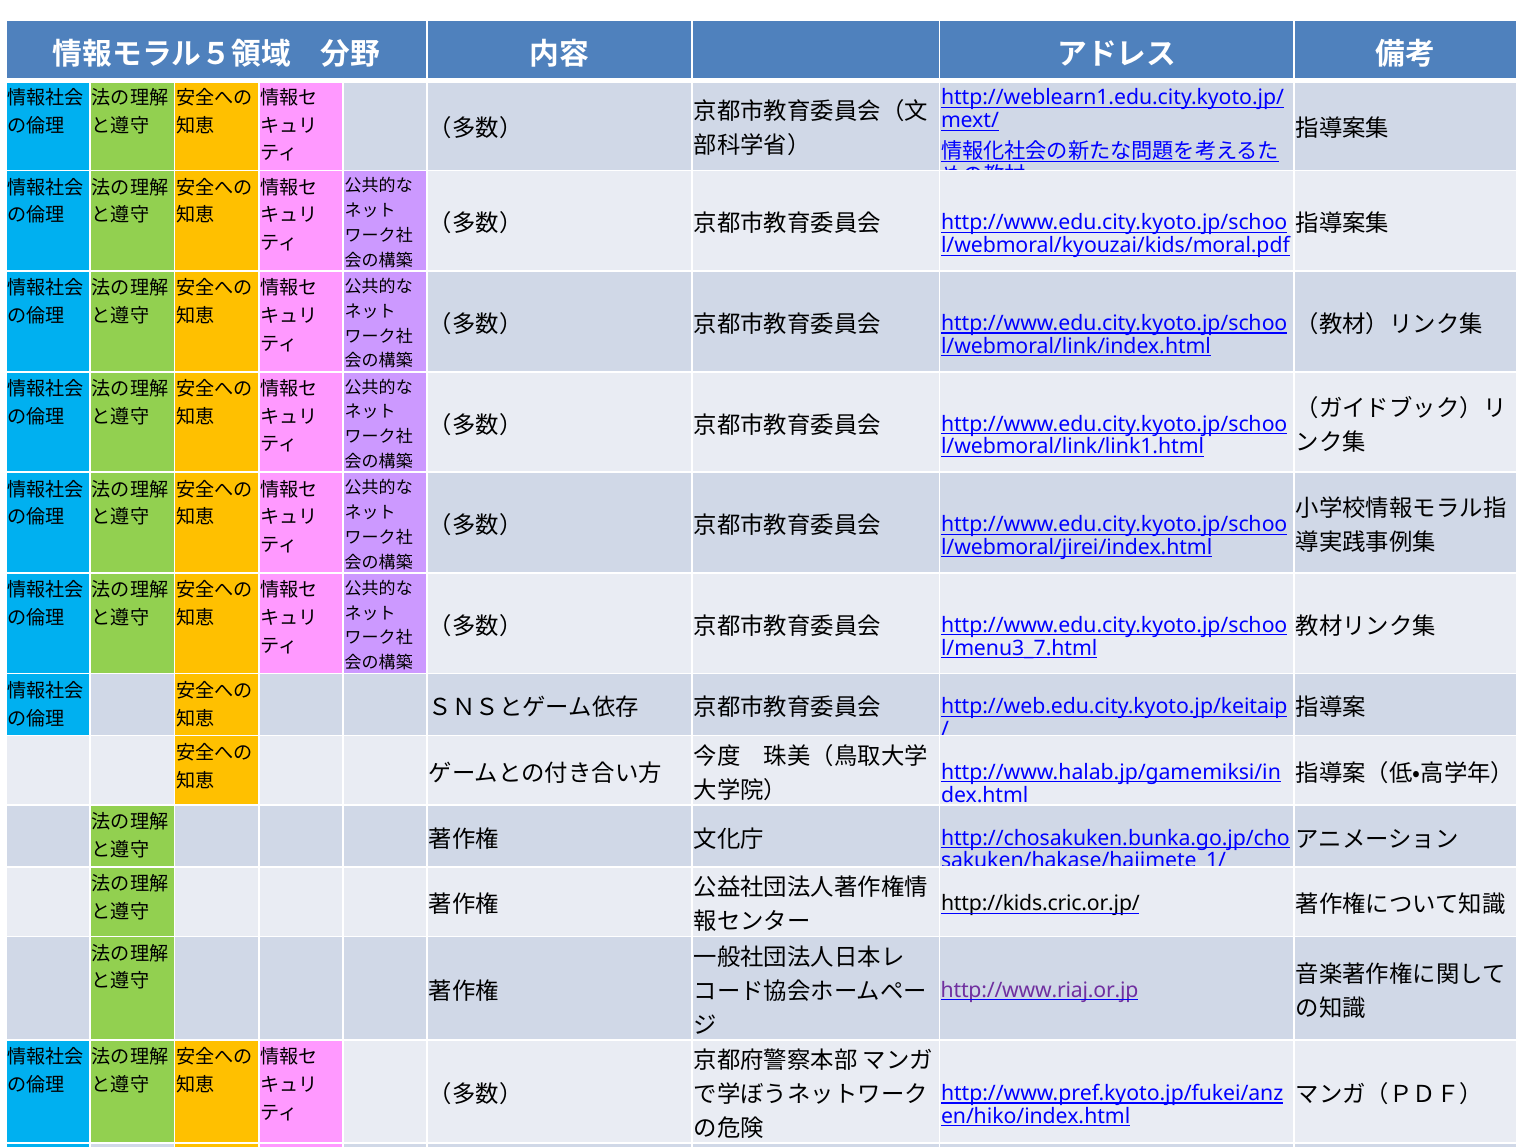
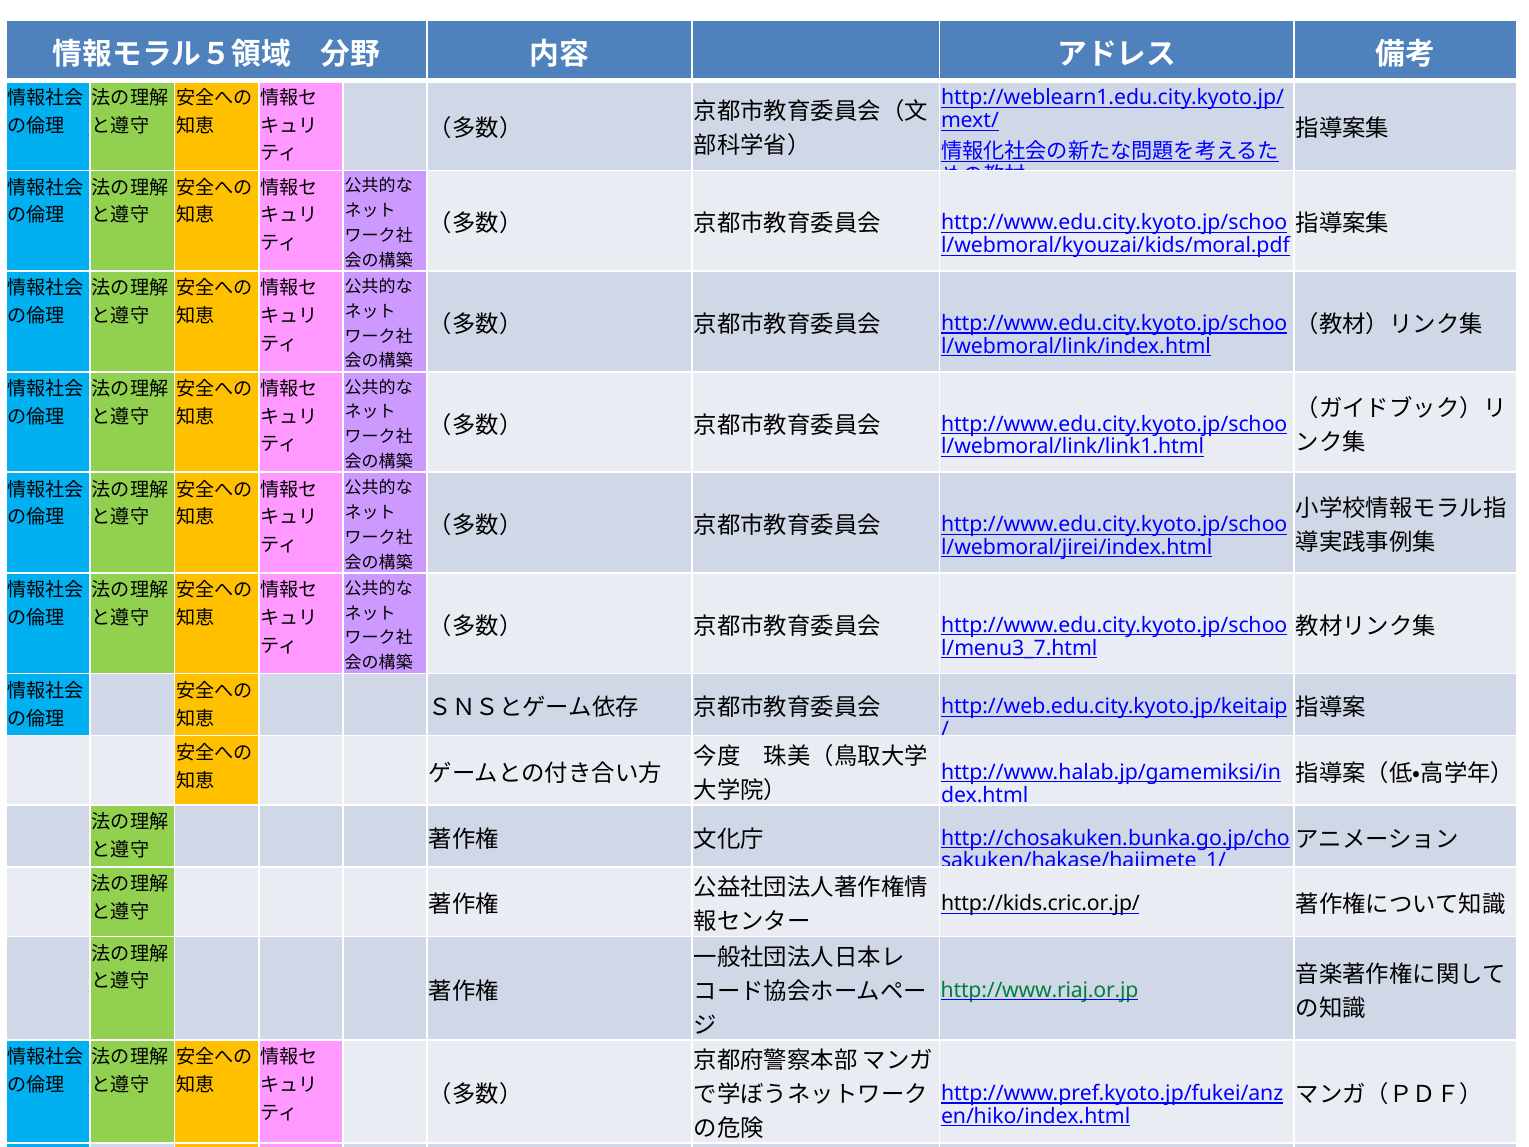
http://www.riaj.or.jp colour: purple -> green
